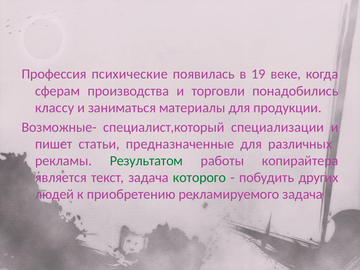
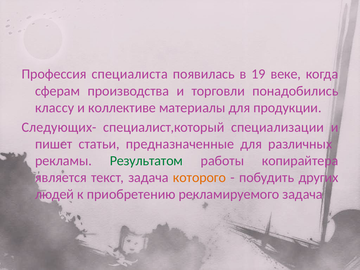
психические: психические -> специалиста
заниматься: заниматься -> коллективе
Возможные-: Возможные- -> Следующих-
которого colour: green -> orange
